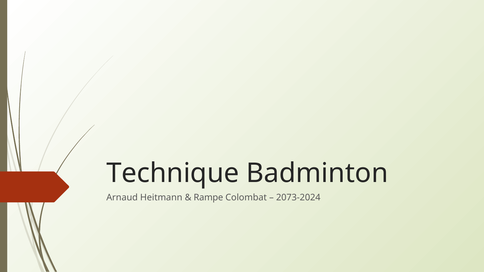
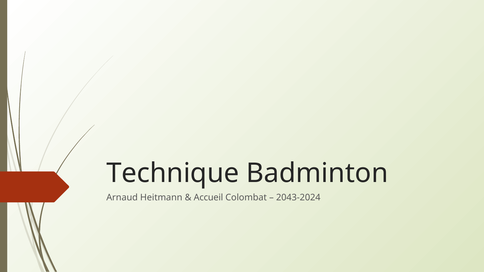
Rampe: Rampe -> Accueil
2073-2024: 2073-2024 -> 2043-2024
